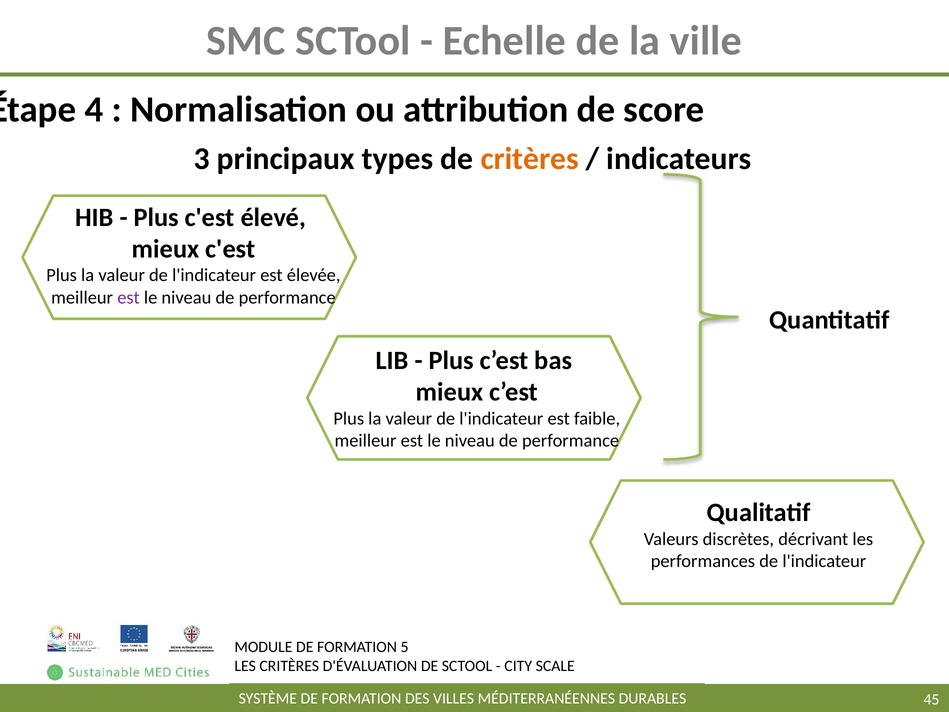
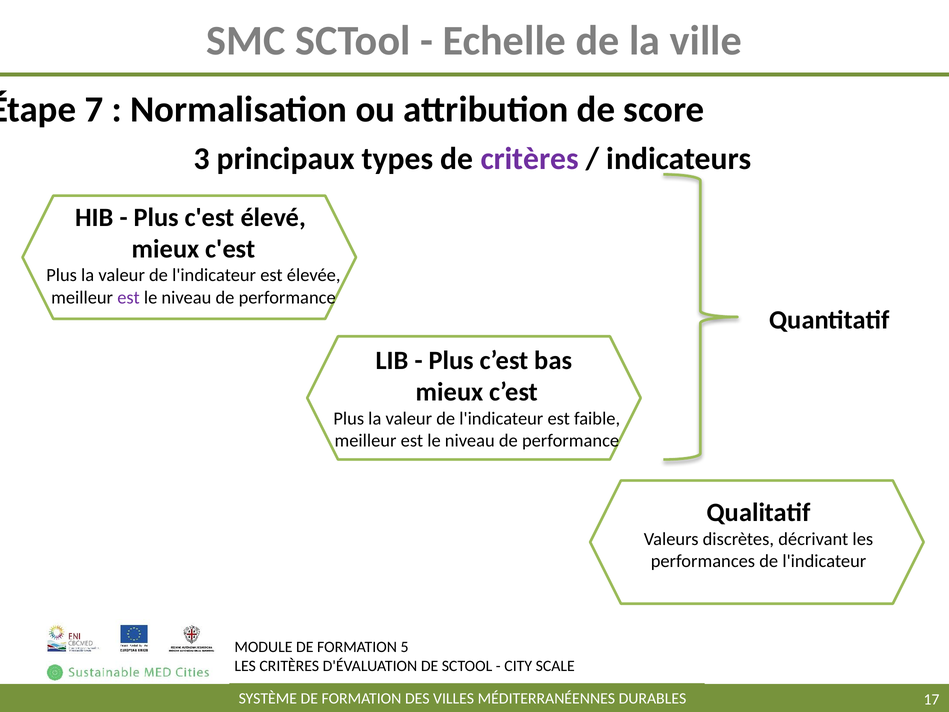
4: 4 -> 7
critères at (530, 159) colour: orange -> purple
45: 45 -> 17
